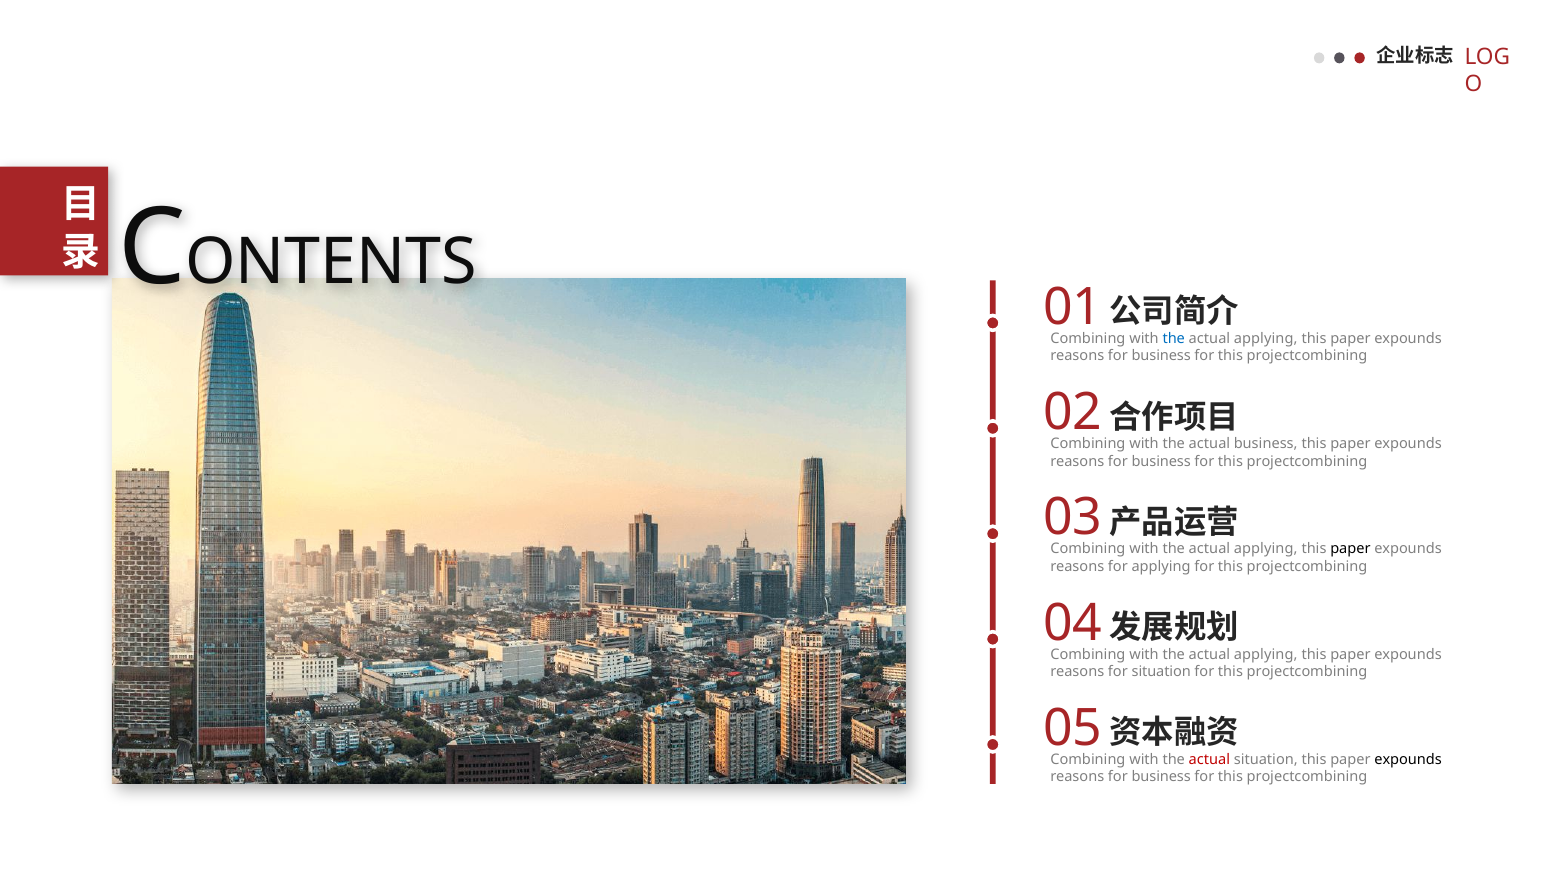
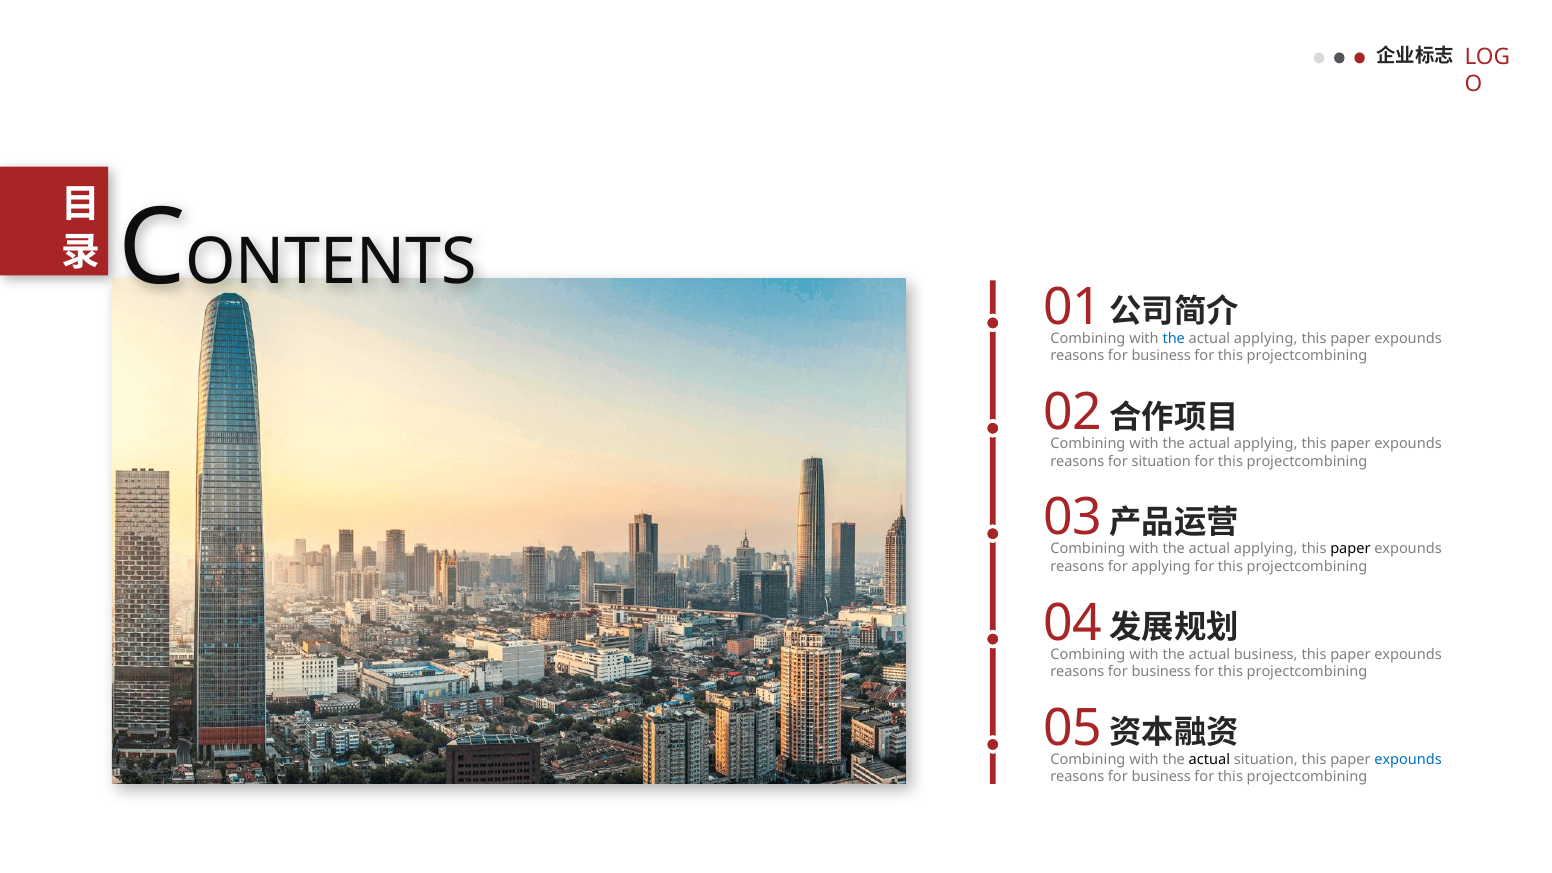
business at (1266, 444): business -> applying
business at (1161, 461): business -> situation
applying at (1266, 654): applying -> business
situation at (1161, 672): situation -> business
actual at (1209, 759) colour: red -> black
expounds at (1408, 759) colour: black -> blue
